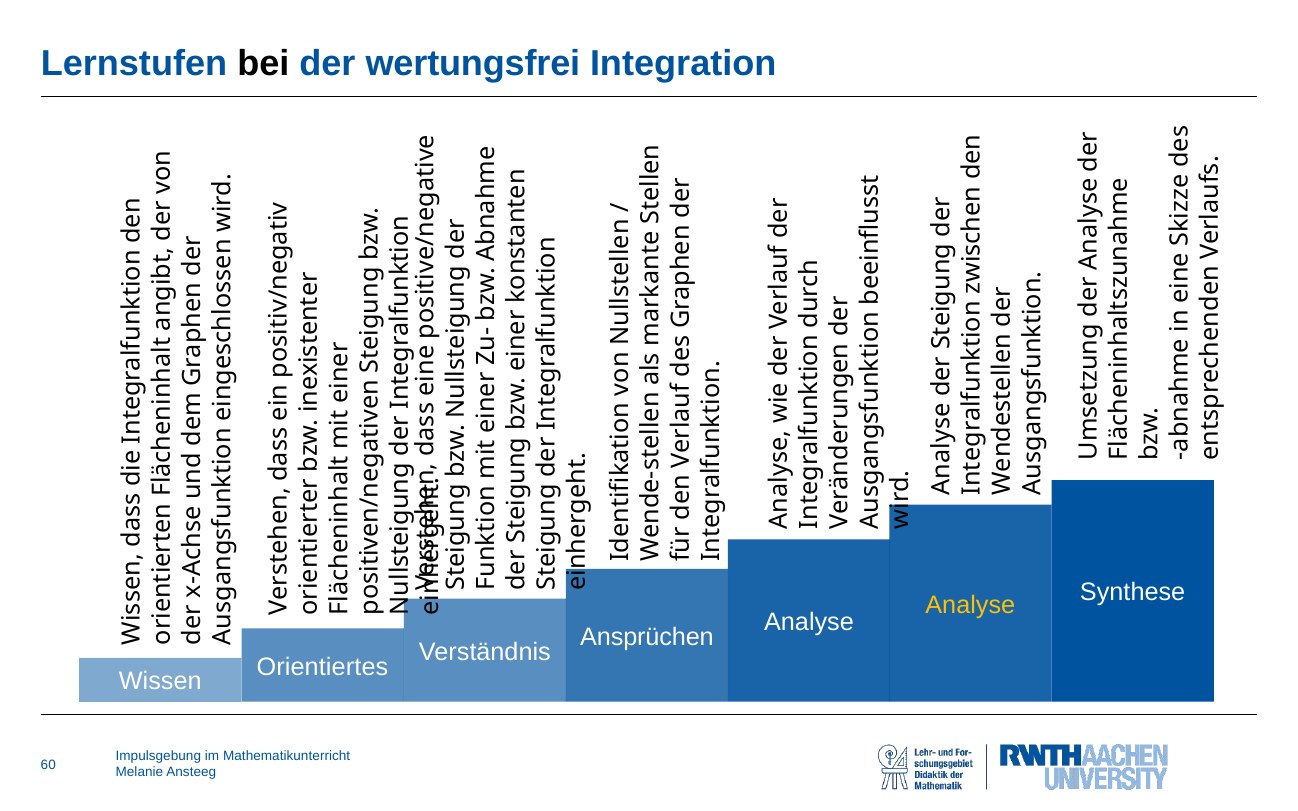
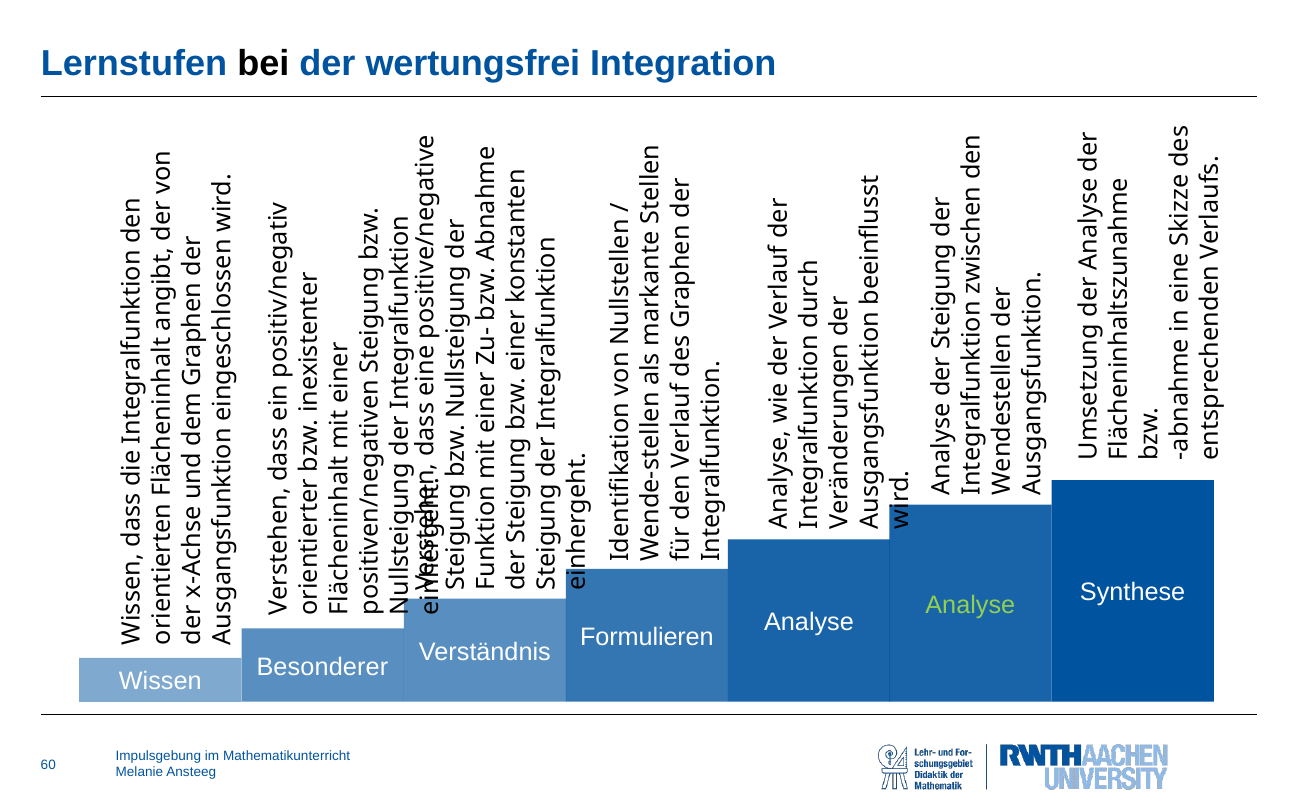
Analyse at (970, 605) colour: yellow -> light green
Ansprüchen: Ansprüchen -> Formulieren
Orientiertes: Orientiertes -> Besonderer
